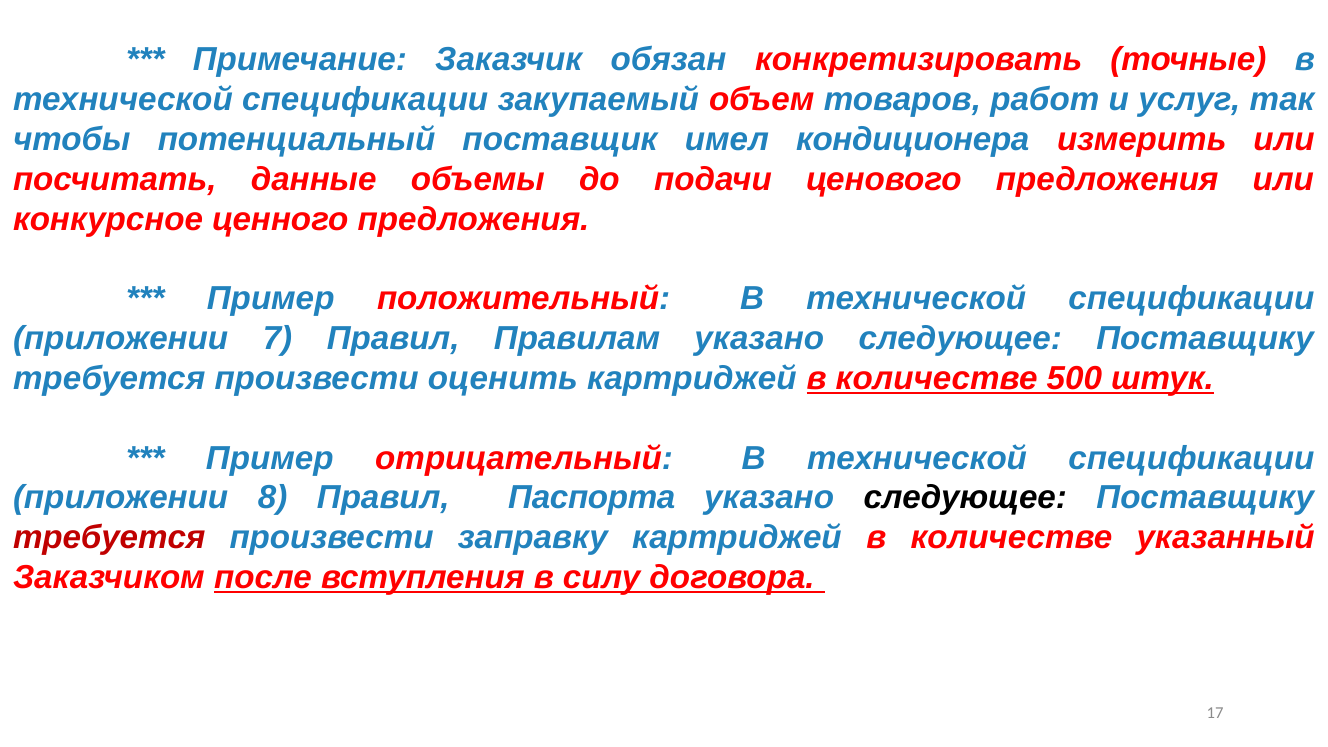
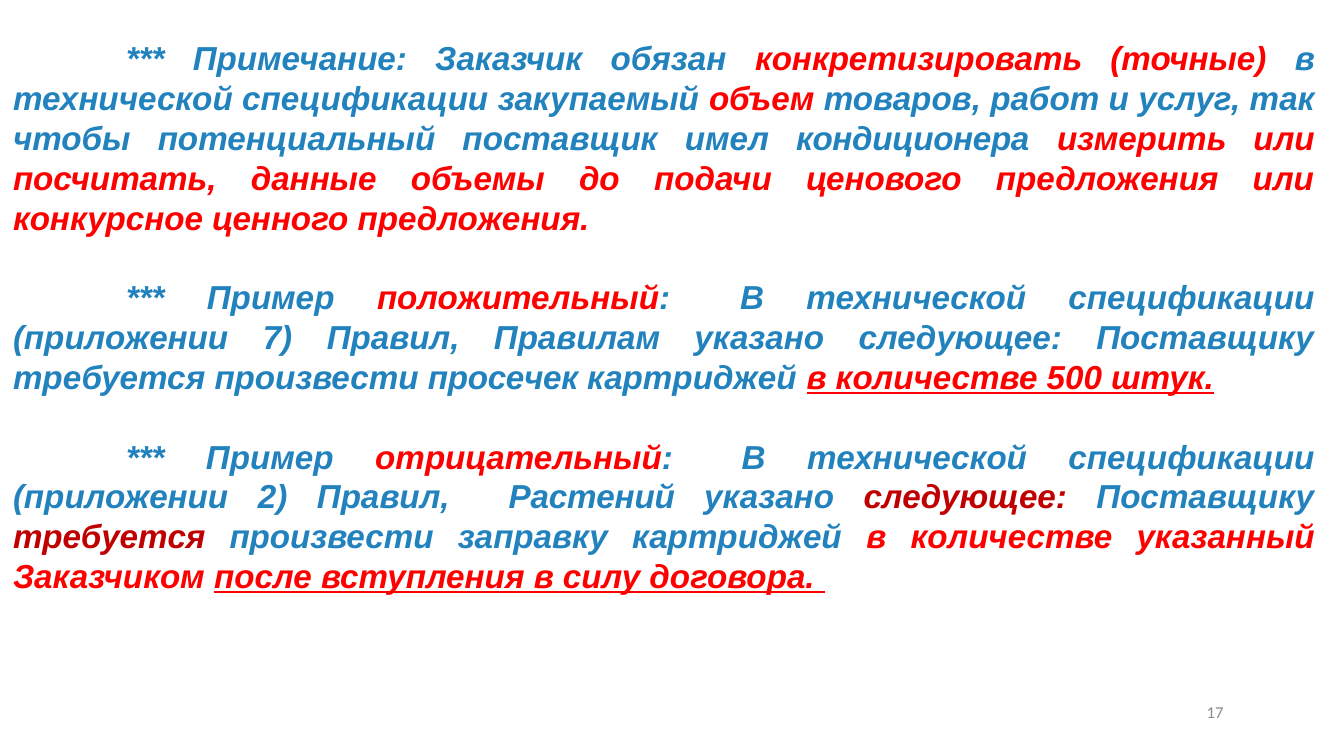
оценить: оценить -> просечек
8: 8 -> 2
Паспорта: Паспорта -> Растений
следующее at (965, 498) colour: black -> red
